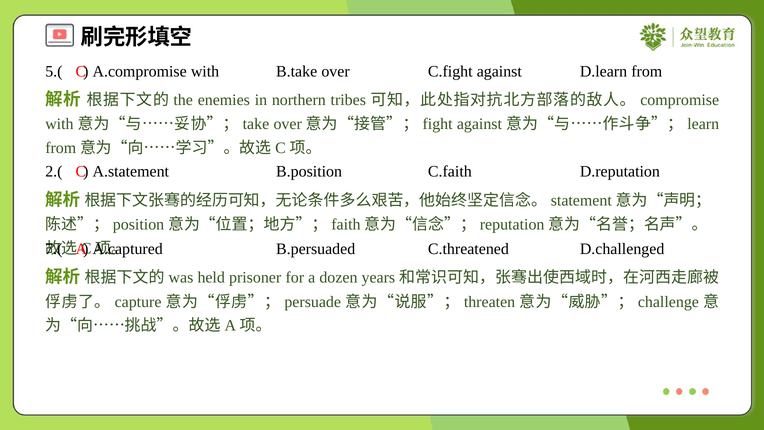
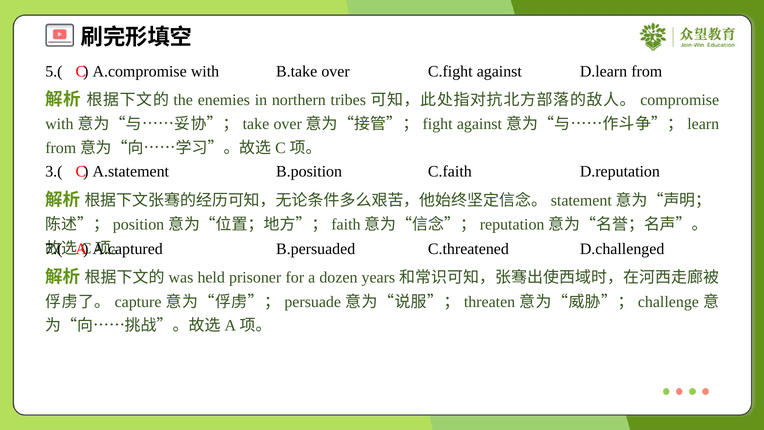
2.(: 2.( -> 3.(
